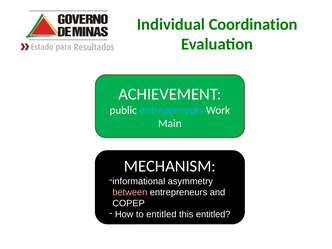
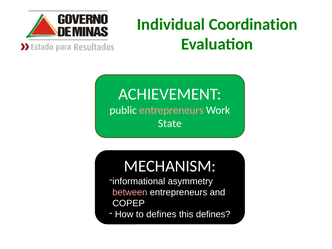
entrepreneurs at (171, 110) colour: light blue -> pink
Main: Main -> State
to entitled: entitled -> defines
this entitled: entitled -> defines
